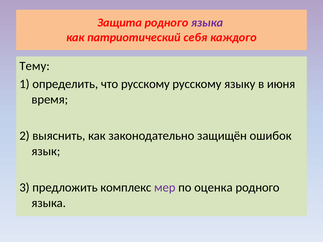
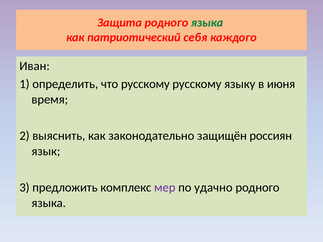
языка at (207, 23) colour: purple -> green
Тему: Тему -> Иван
ошибок: ошибок -> россиян
оценка: оценка -> удачно
